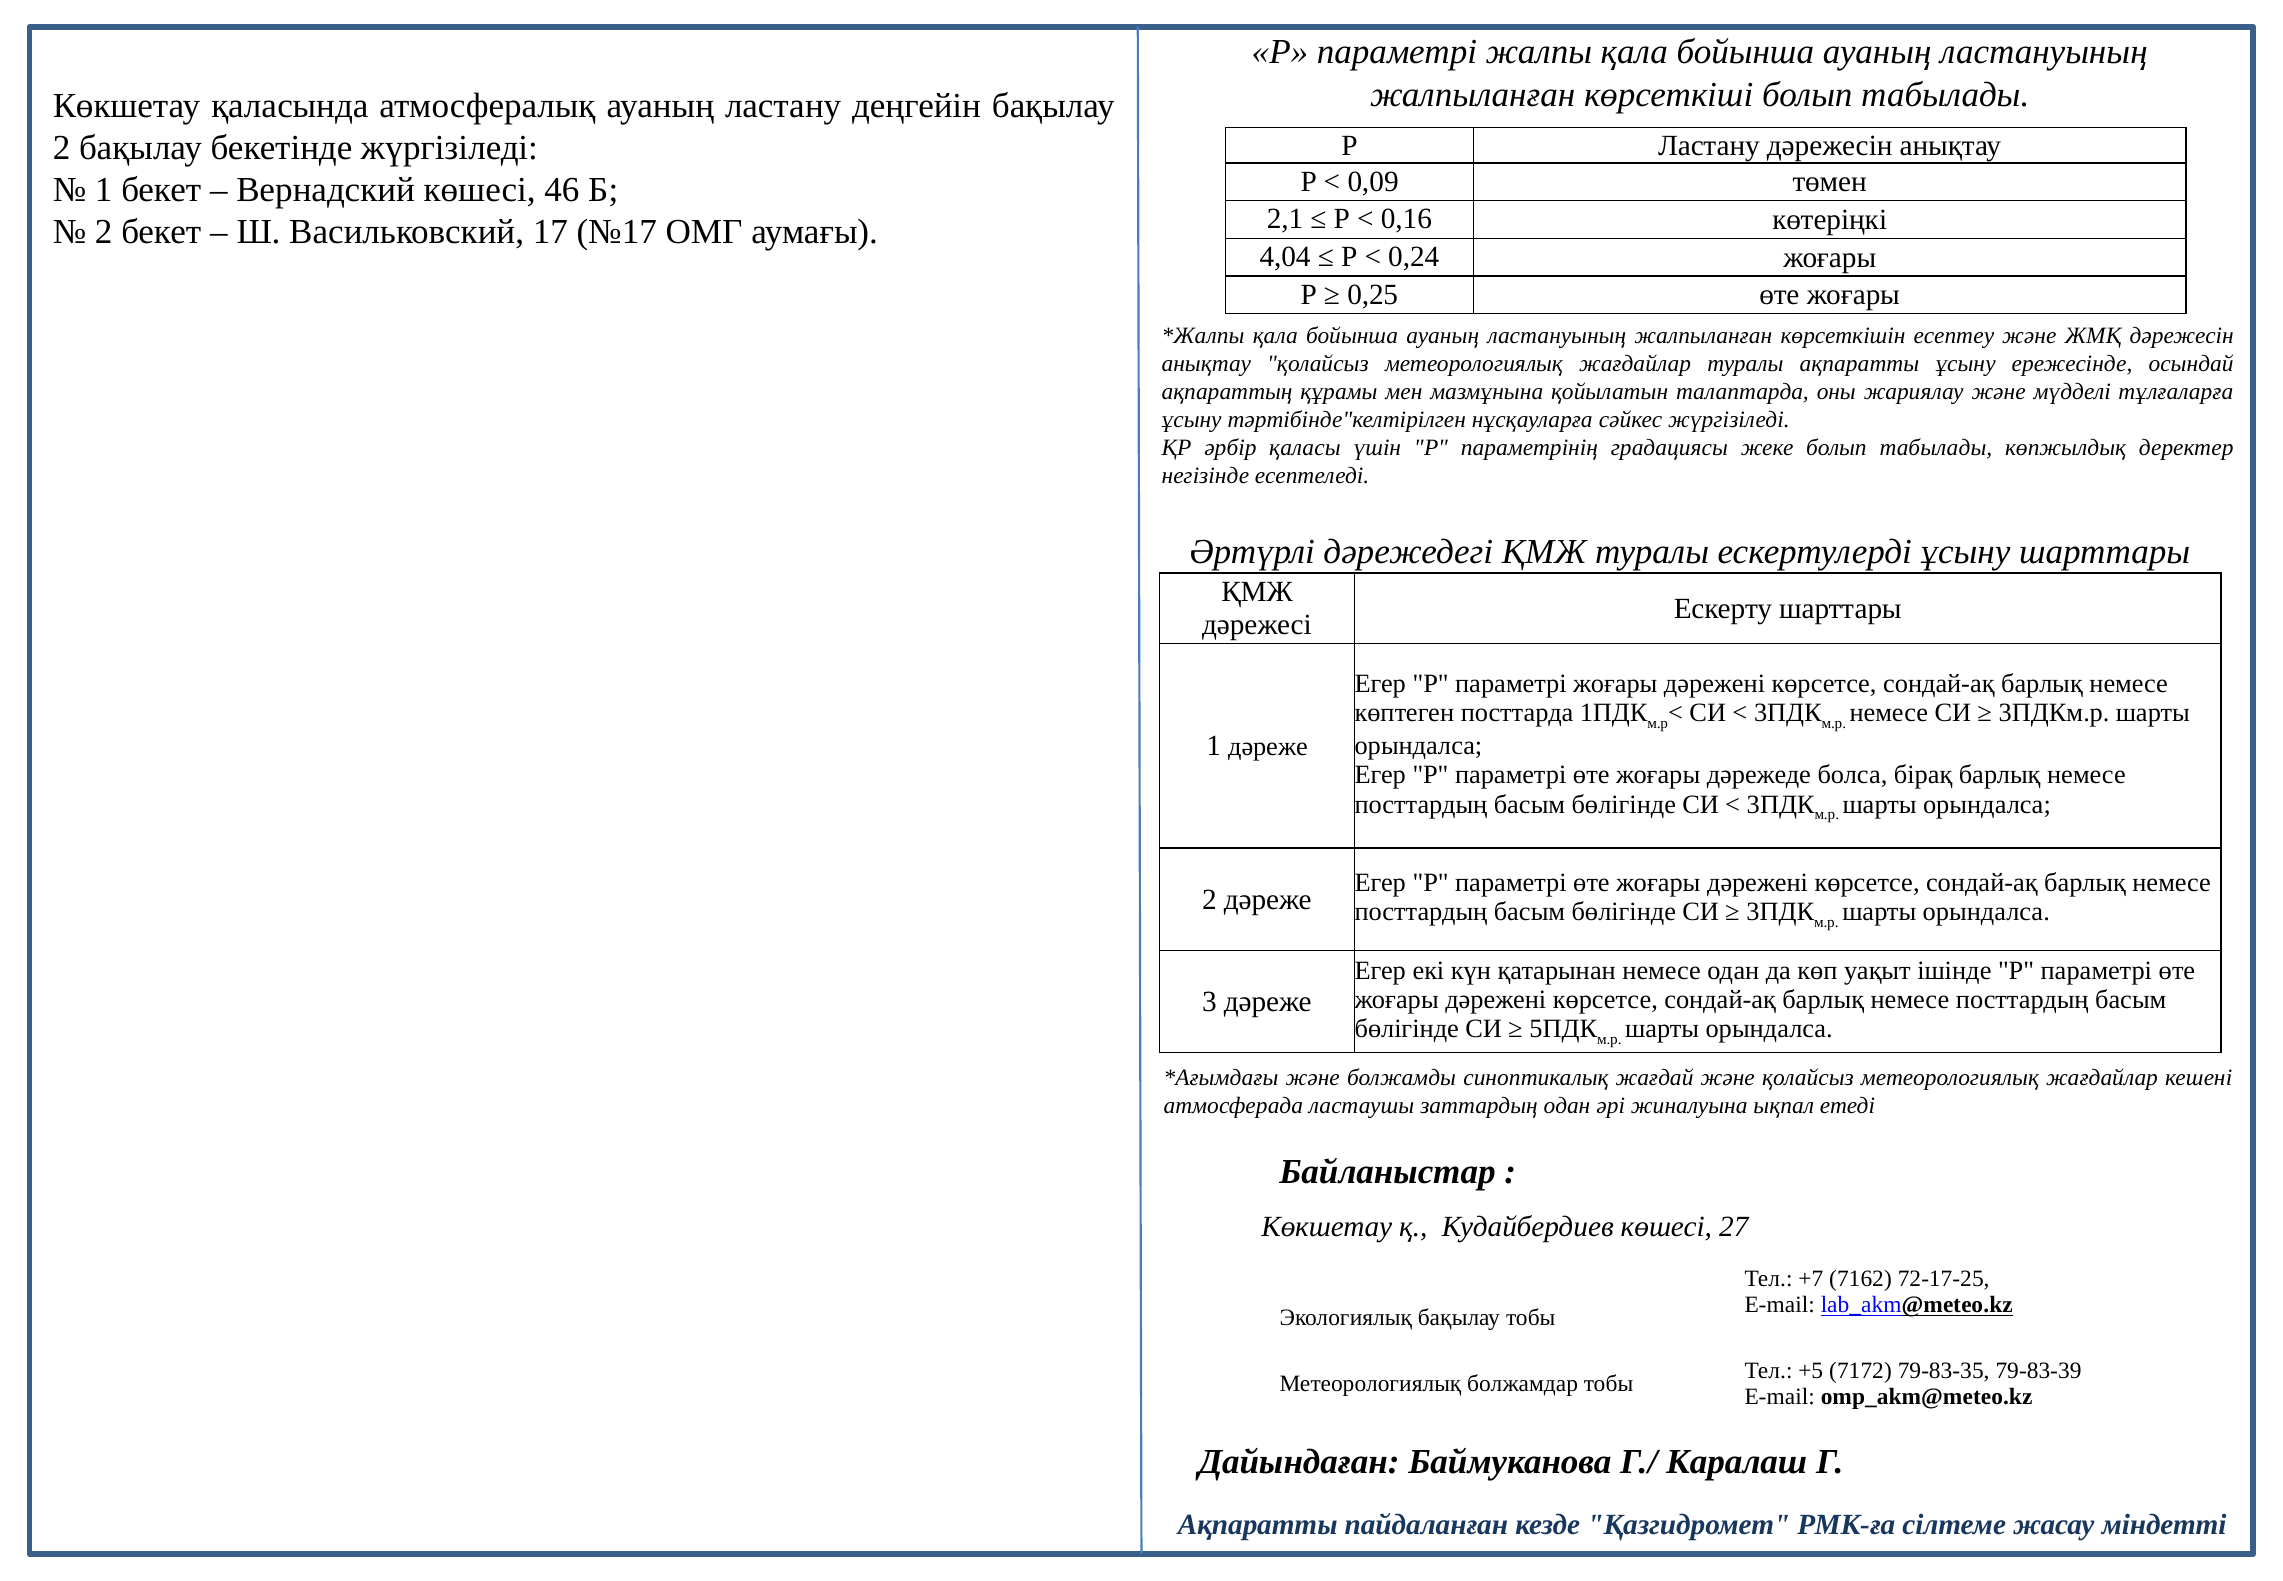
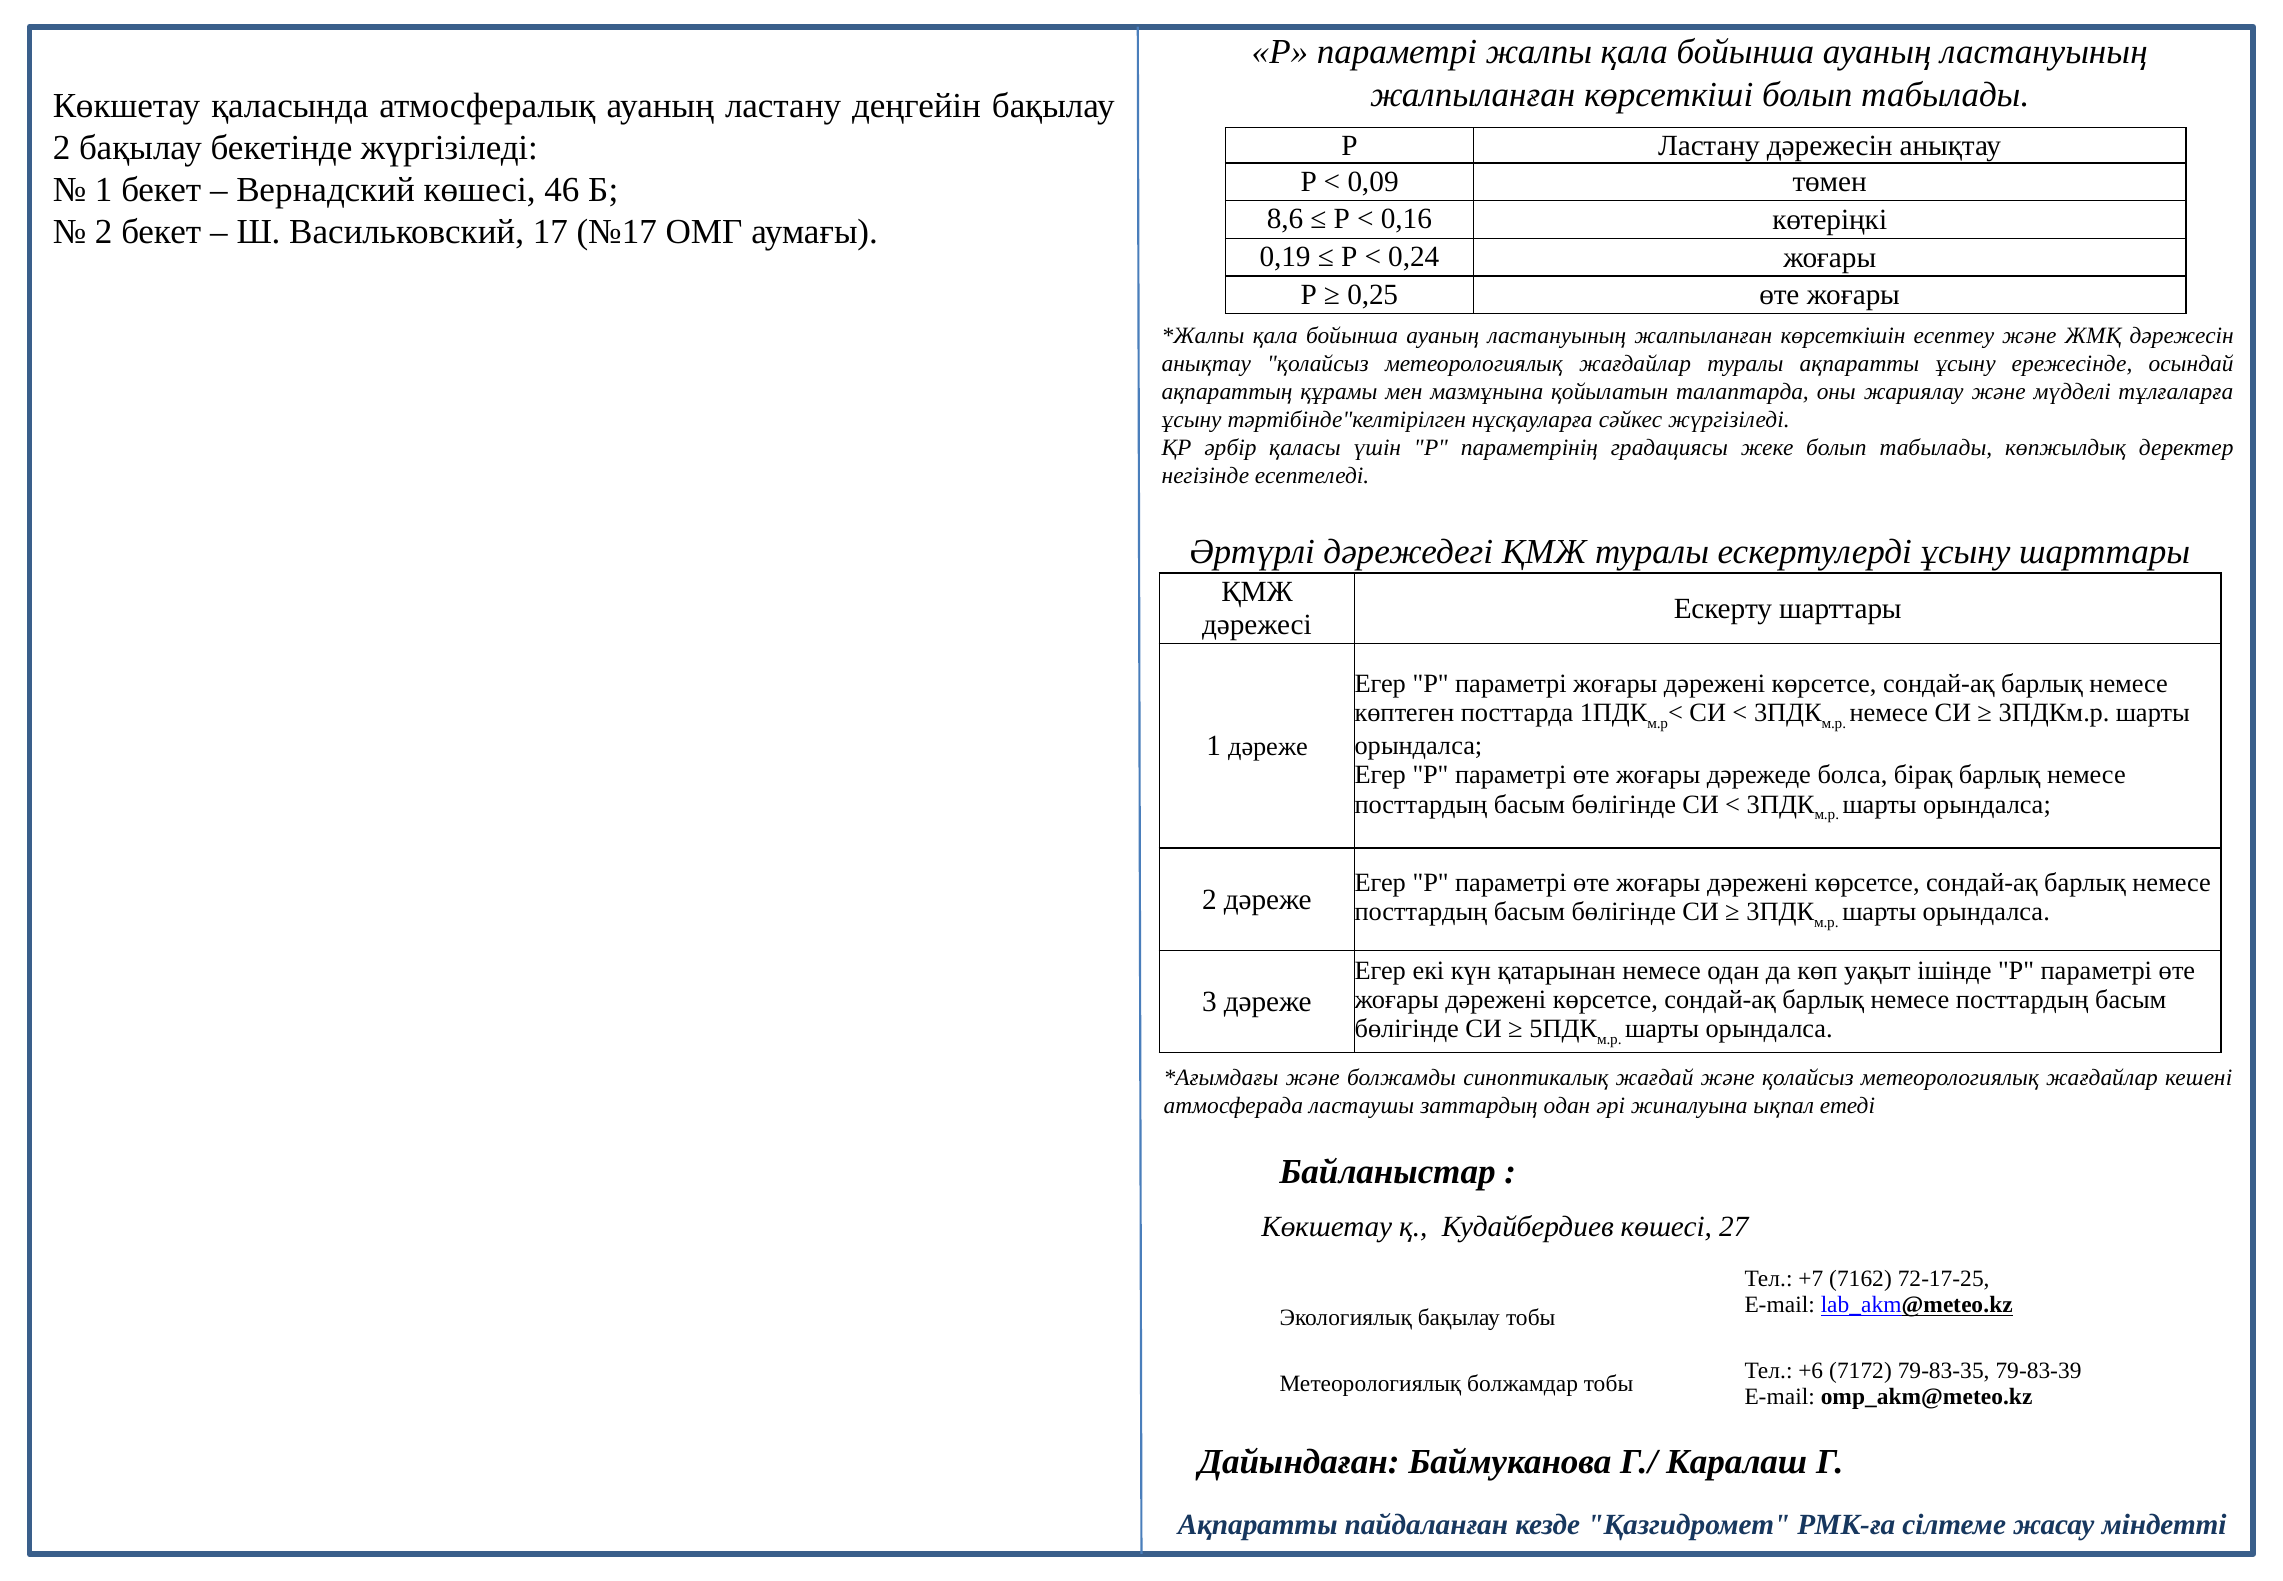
2,1: 2,1 -> 8,6
4,04: 4,04 -> 0,19
+5: +5 -> +6
